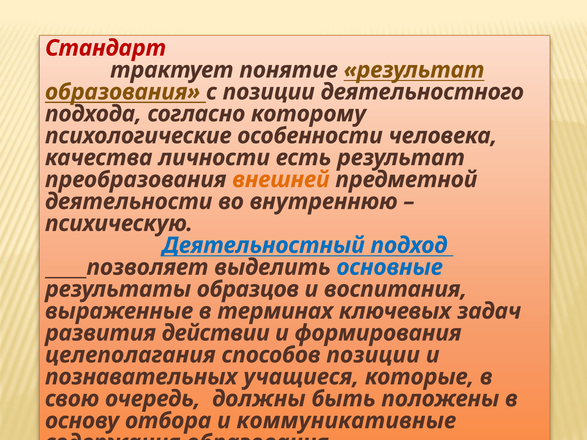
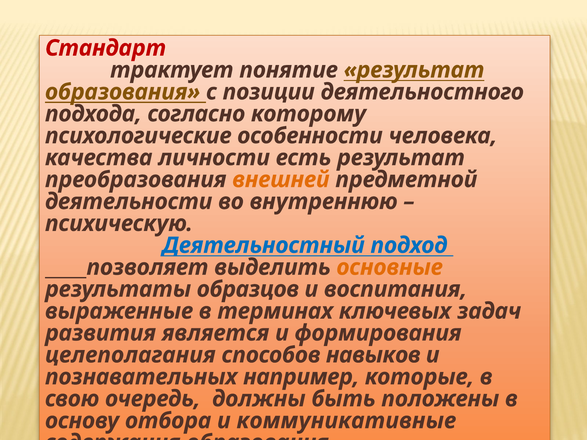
основные colour: blue -> orange
действии: действии -> является
способов позиции: позиции -> навыков
учащиеся: учащиеся -> например
